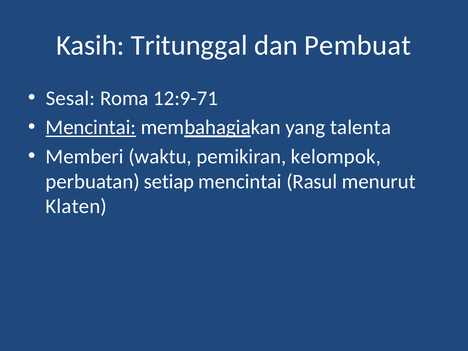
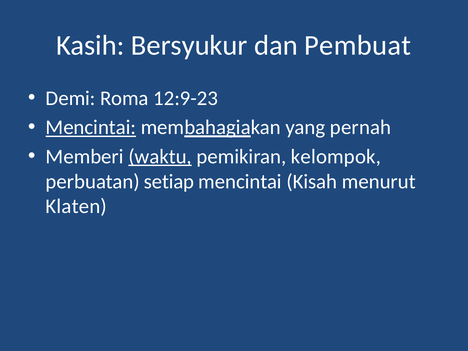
Tritunggal: Tritunggal -> Bersyukur
Sesal: Sesal -> Demi
12:9-71: 12:9-71 -> 12:9-23
talenta: talenta -> pernah
waktu underline: none -> present
Rasul: Rasul -> Kisah
